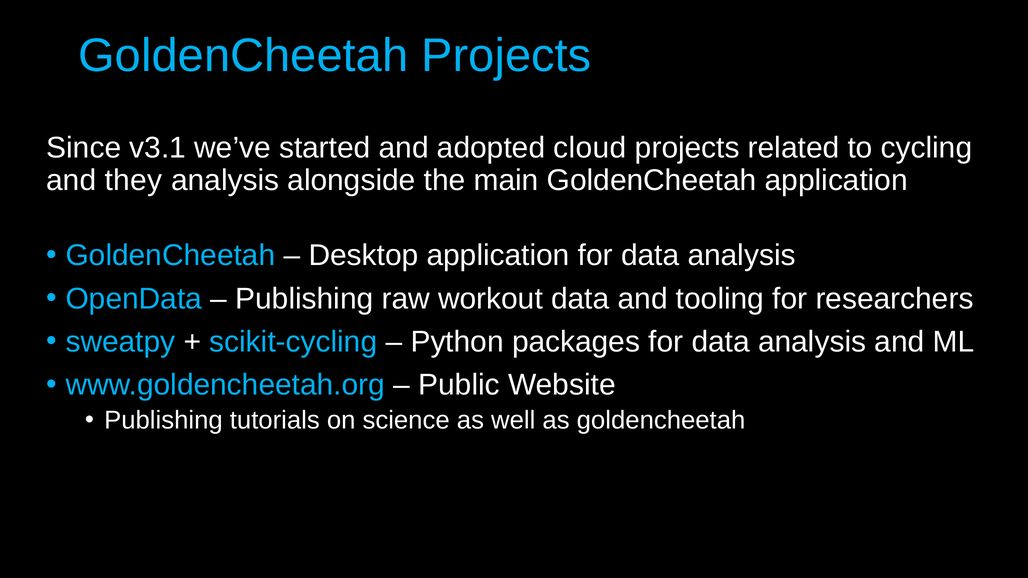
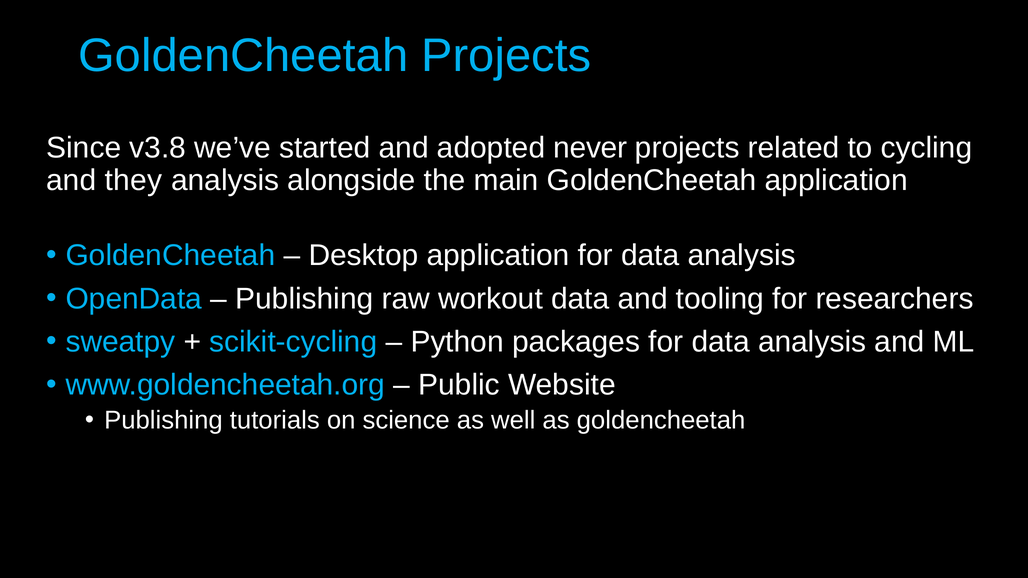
v3.1: v3.1 -> v3.8
cloud: cloud -> never
